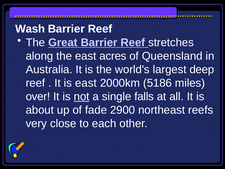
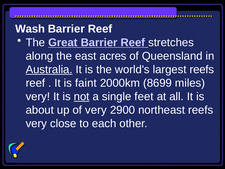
Australia underline: none -> present
largest deep: deep -> reefs
is east: east -> faint
5186: 5186 -> 8699
over at (38, 96): over -> very
falls: falls -> feet
of fade: fade -> very
